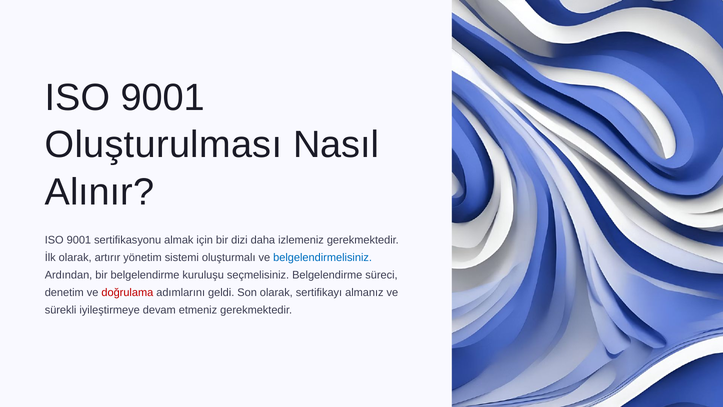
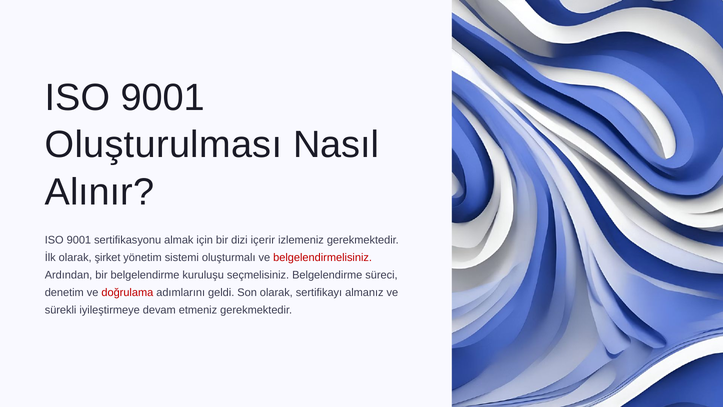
daha: daha -> içerir
artırır: artırır -> şirket
belgelendirmelisiniz colour: blue -> red
